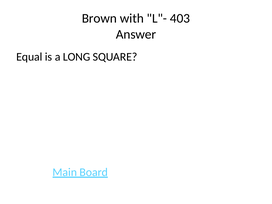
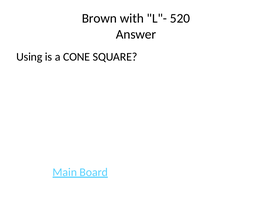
403: 403 -> 520
Equal: Equal -> Using
LONG: LONG -> CONE
